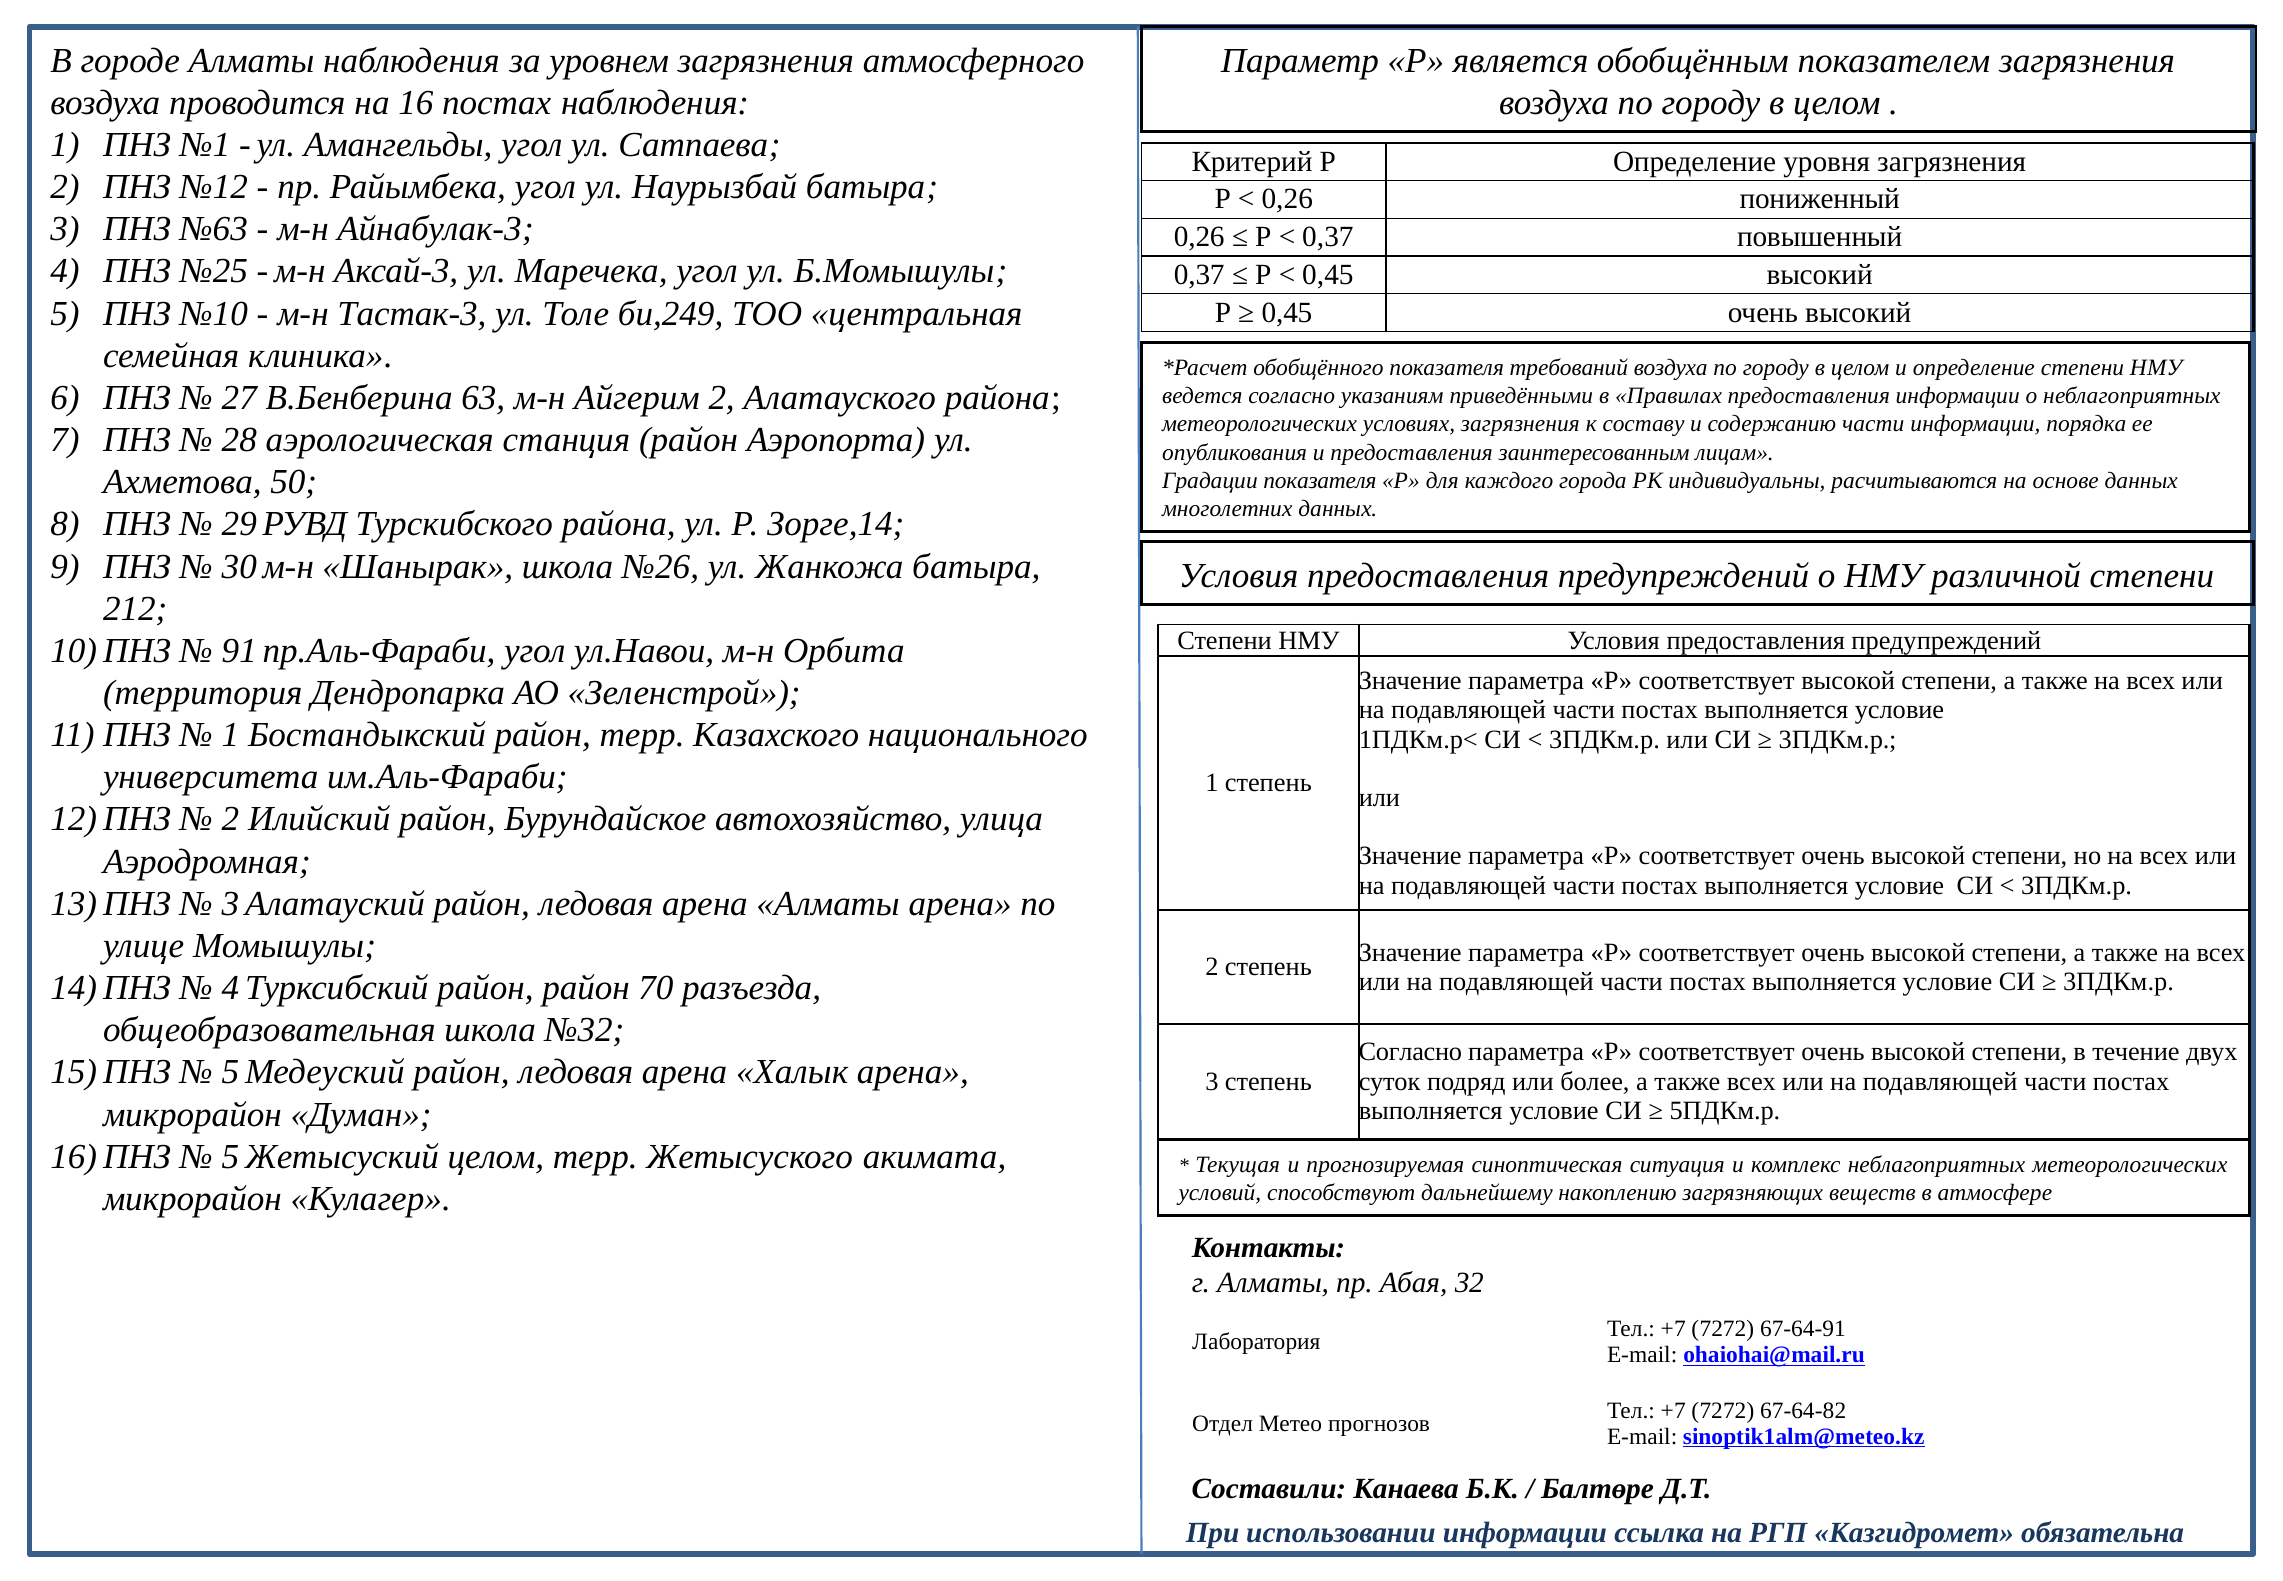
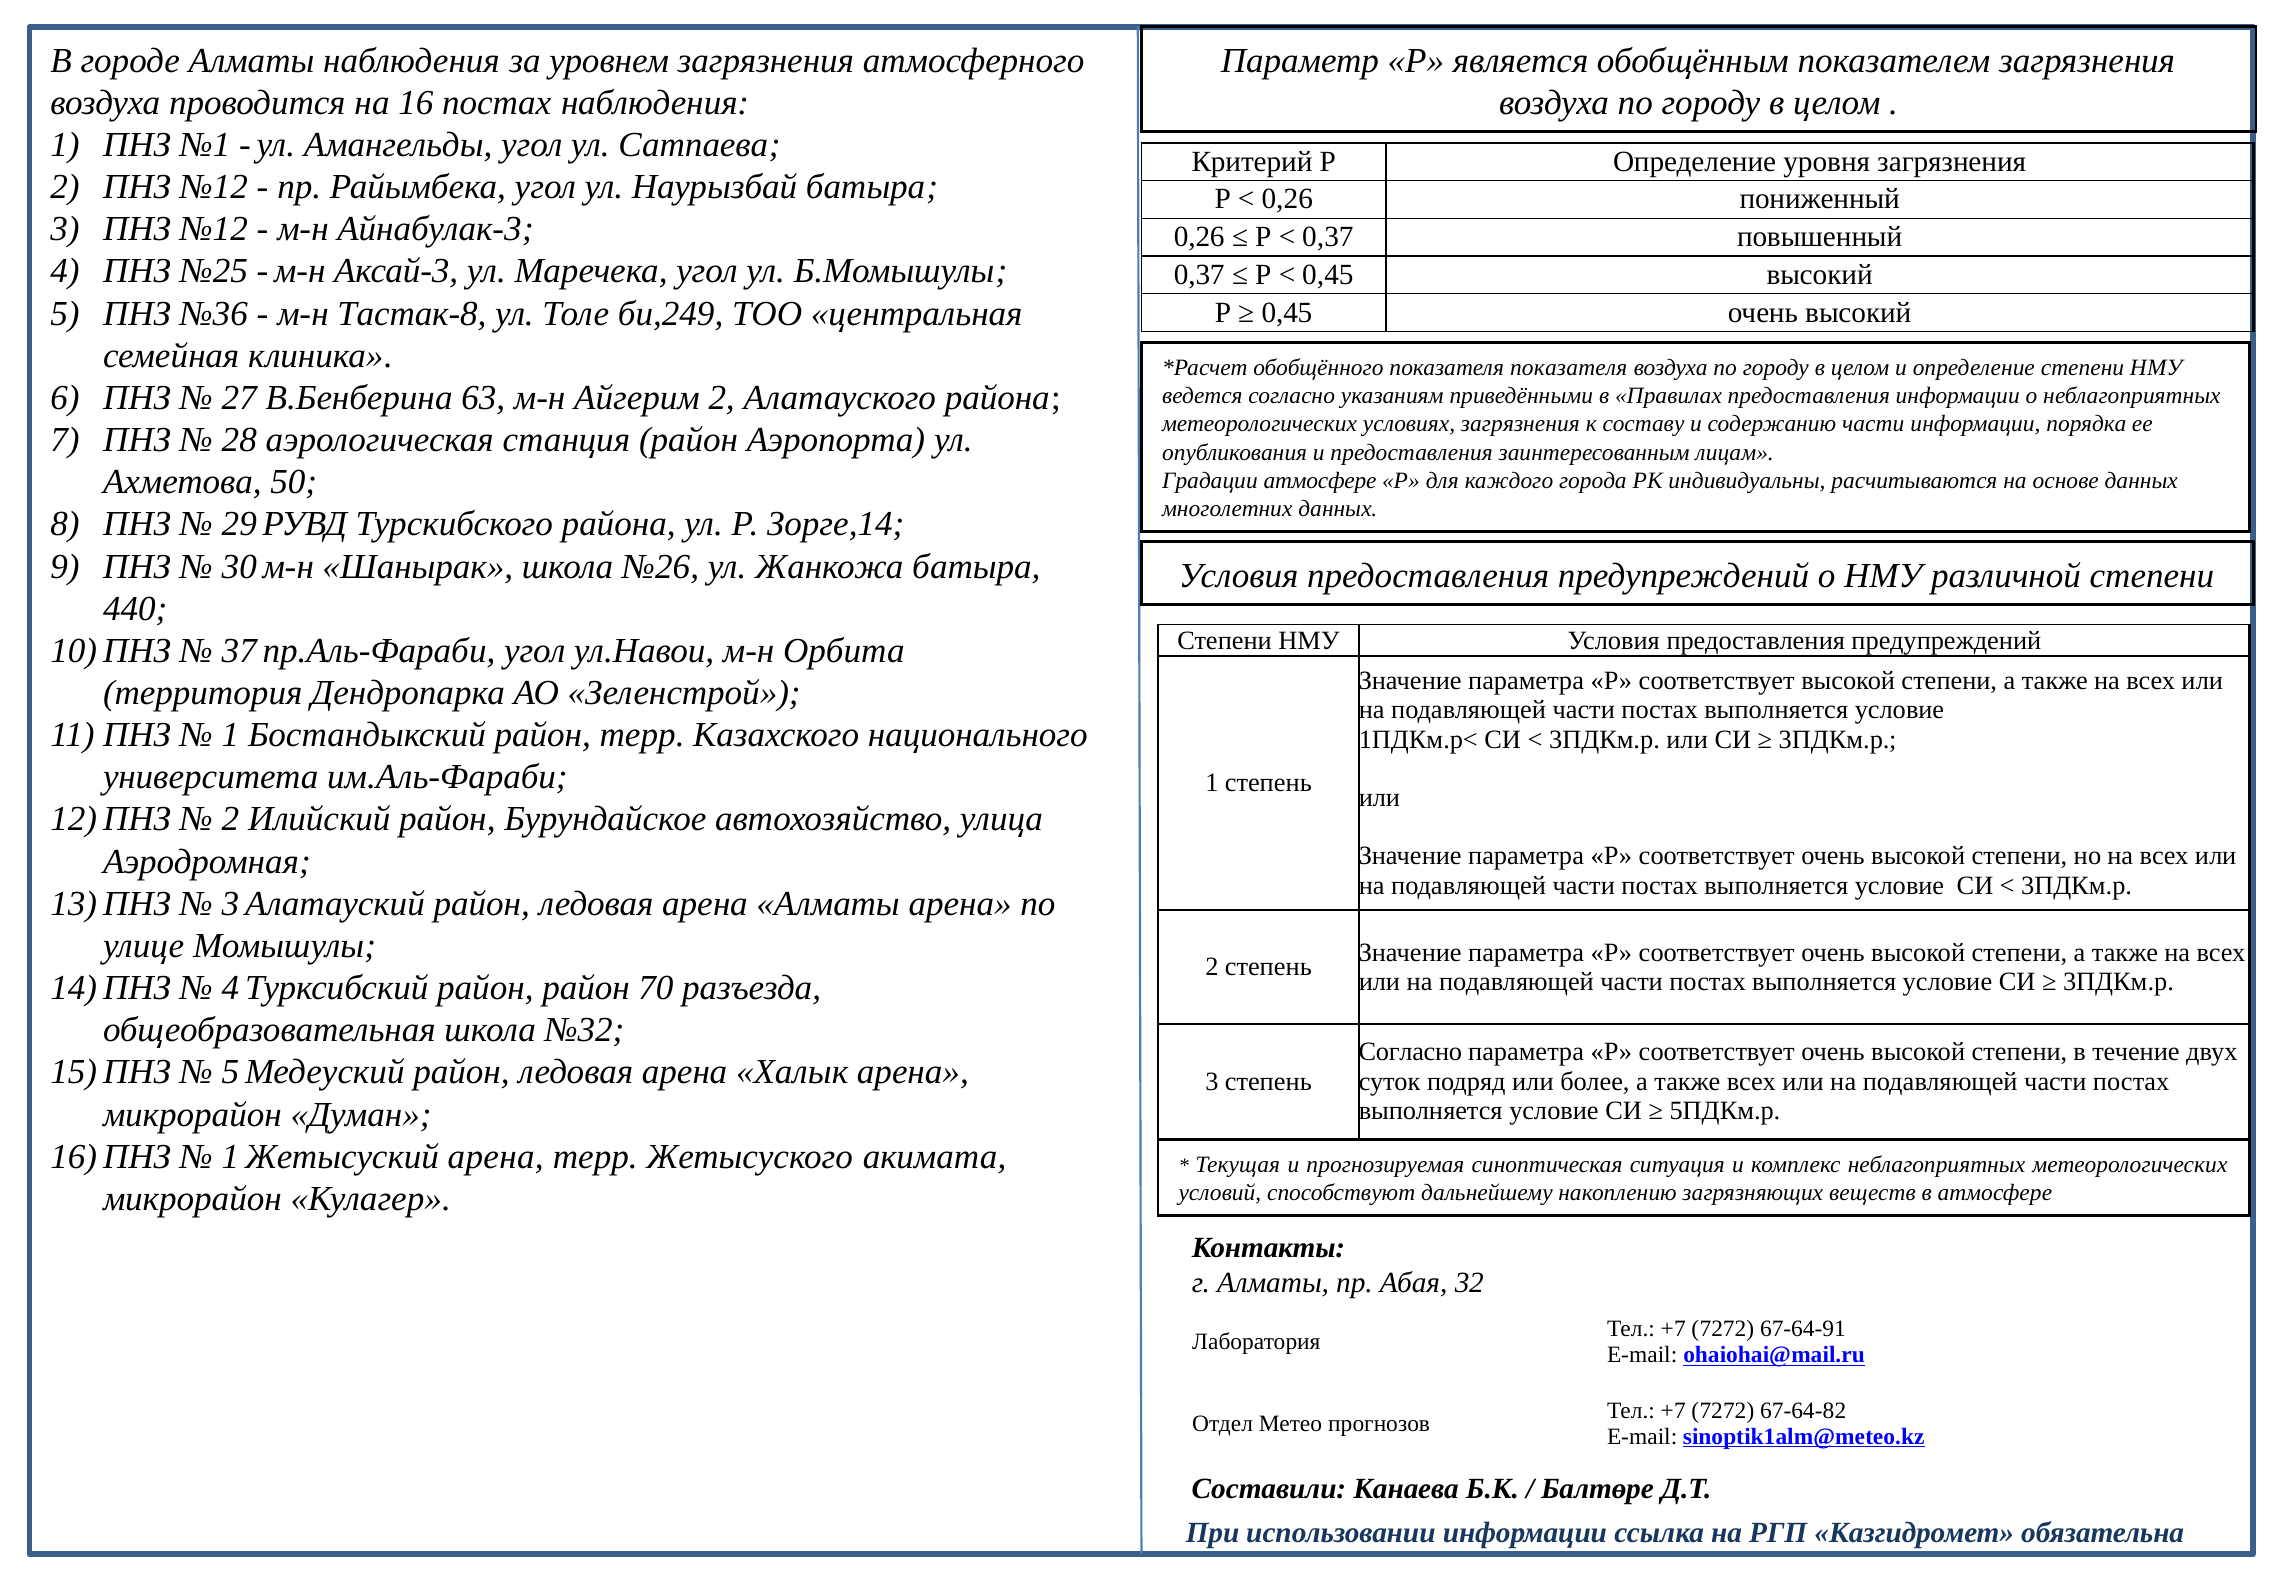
3 ПНЗ №63: №63 -> №12
№10: №10 -> №36
Тастак-3: Тастак-3 -> Тастак-8
показателя требований: требований -> показателя
Градации показателя: показателя -> атмосфере
212: 212 -> 440
91: 91 -> 37
5 at (231, 1156): 5 -> 1
Жетысуский целом: целом -> арена
